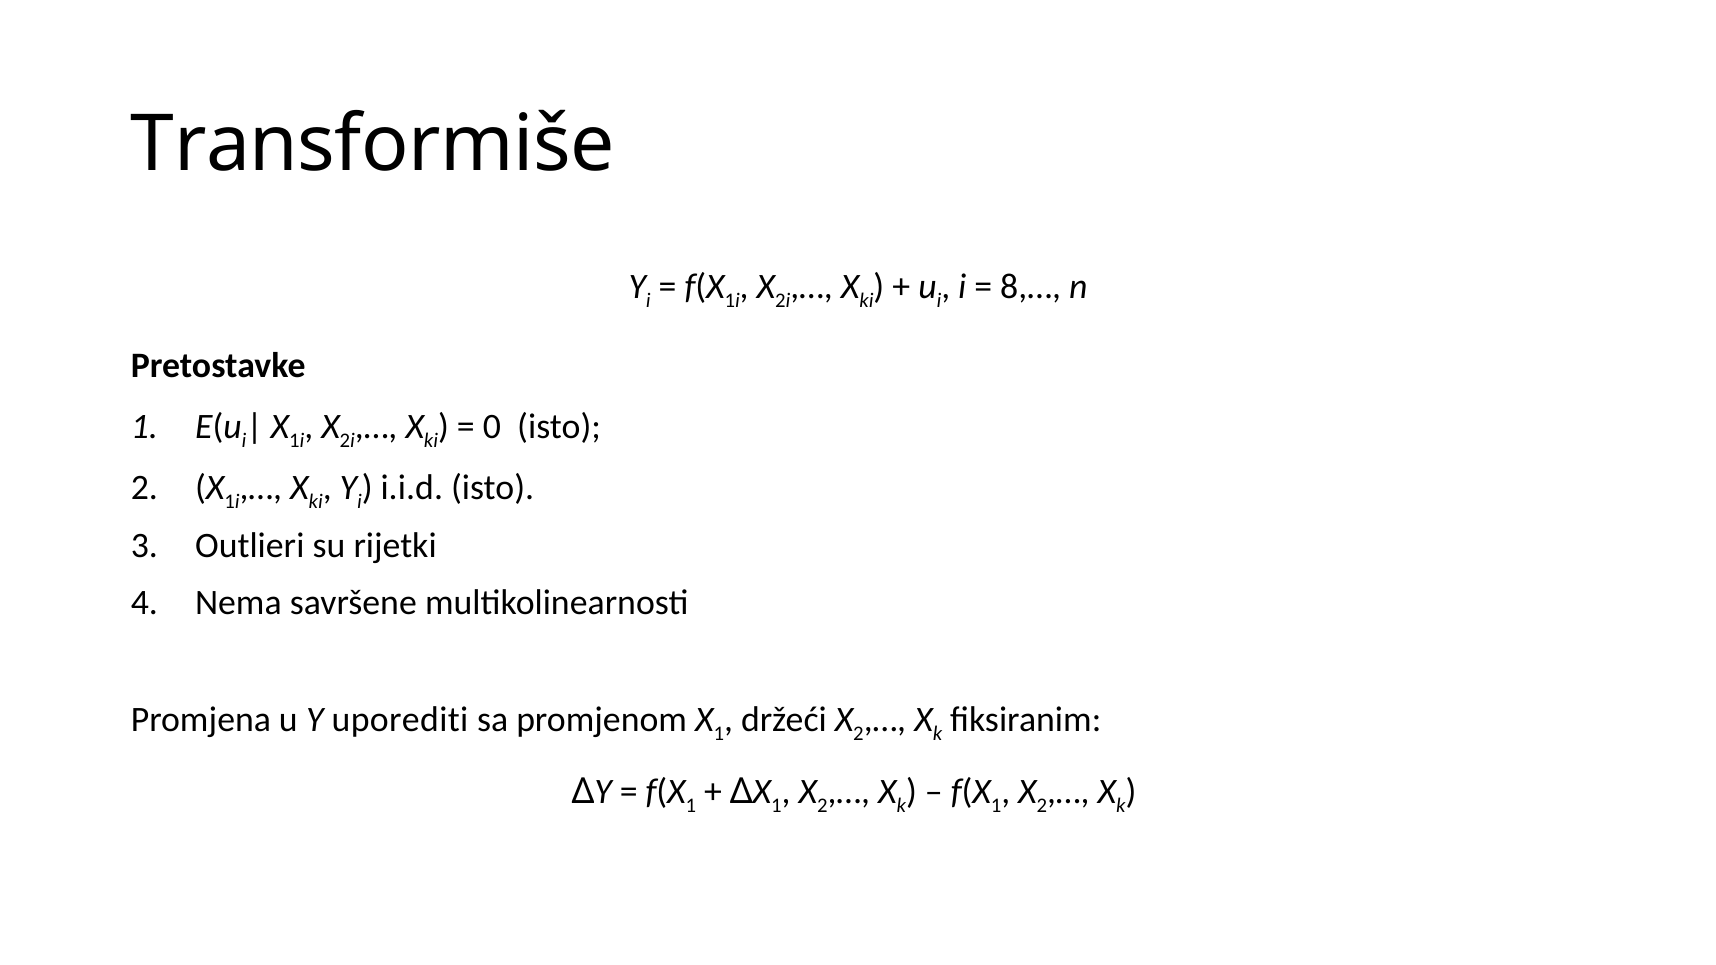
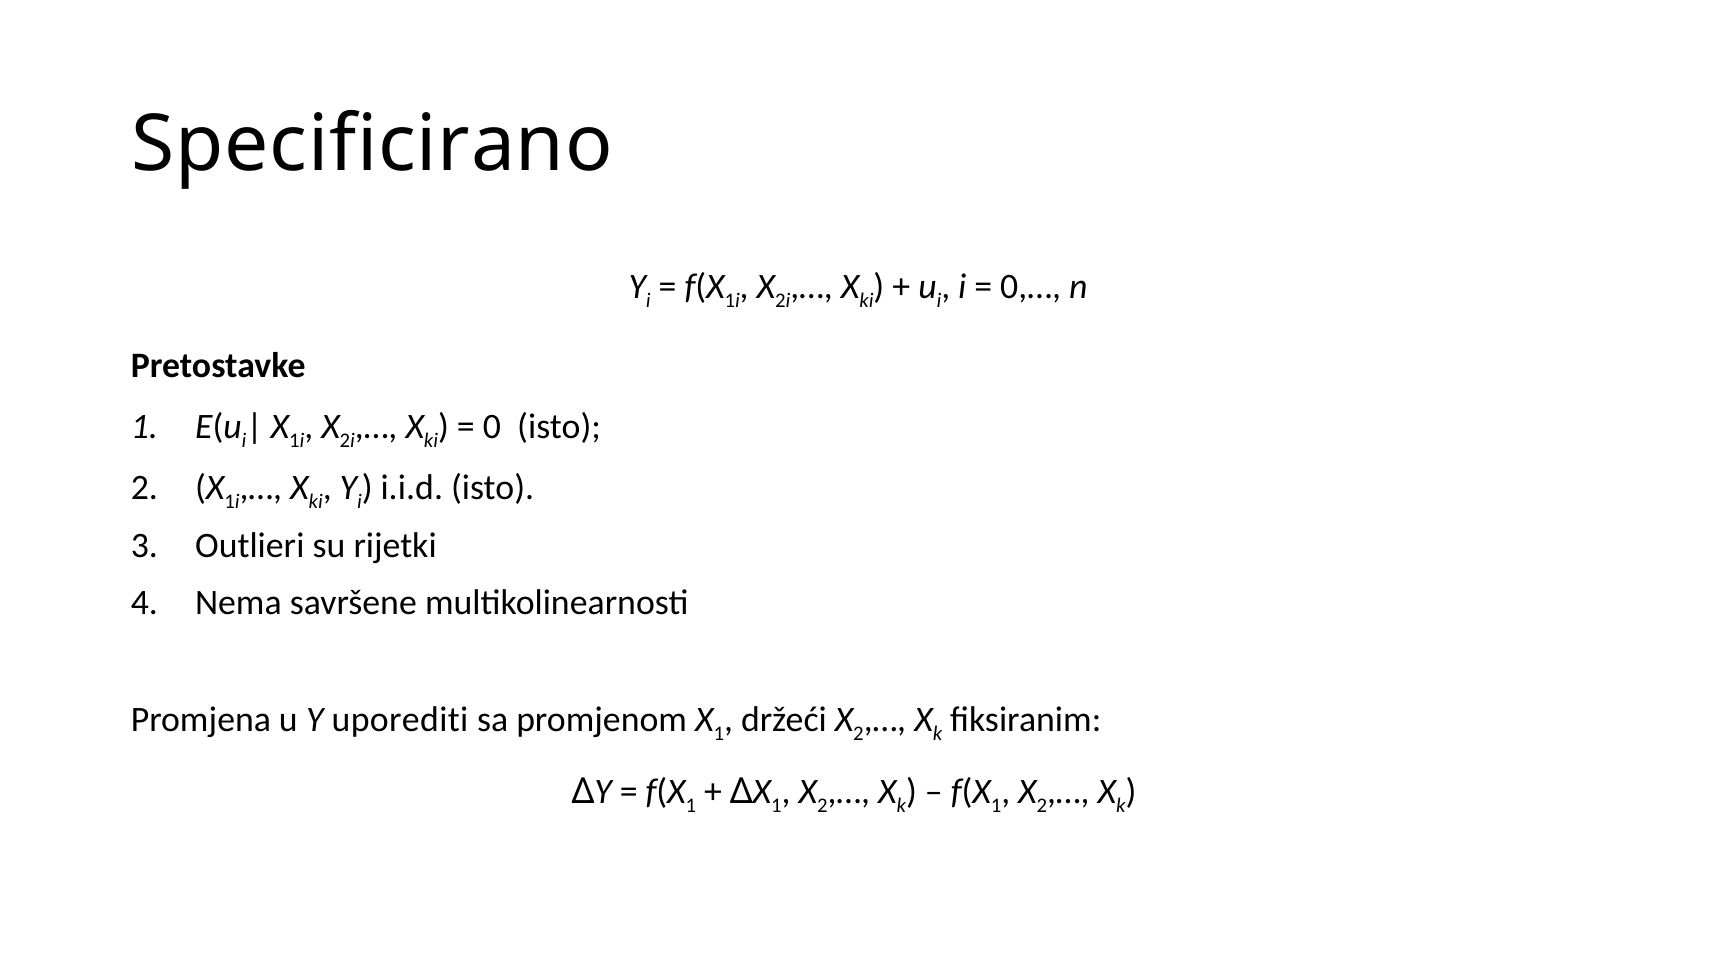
Transformiše: Transformiše -> Specificirano
8,…: 8,… -> 0,…
